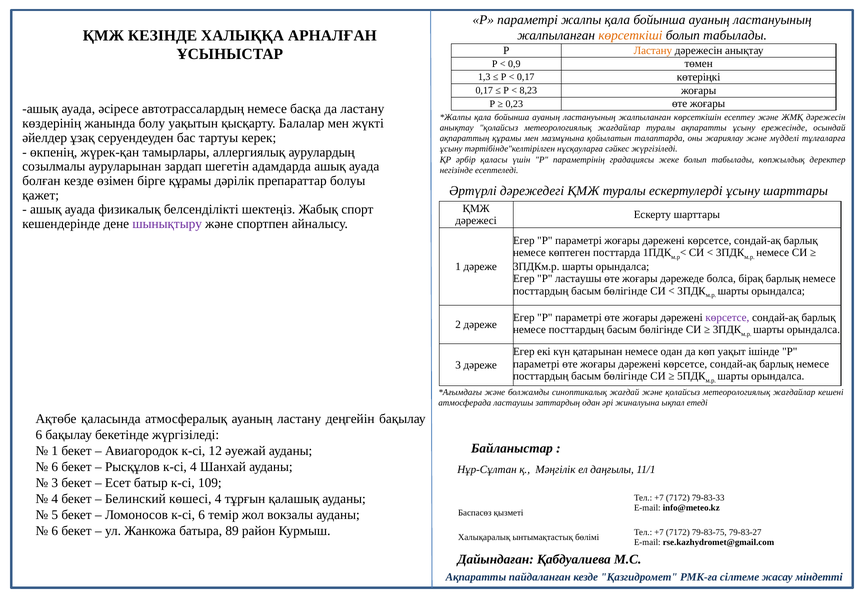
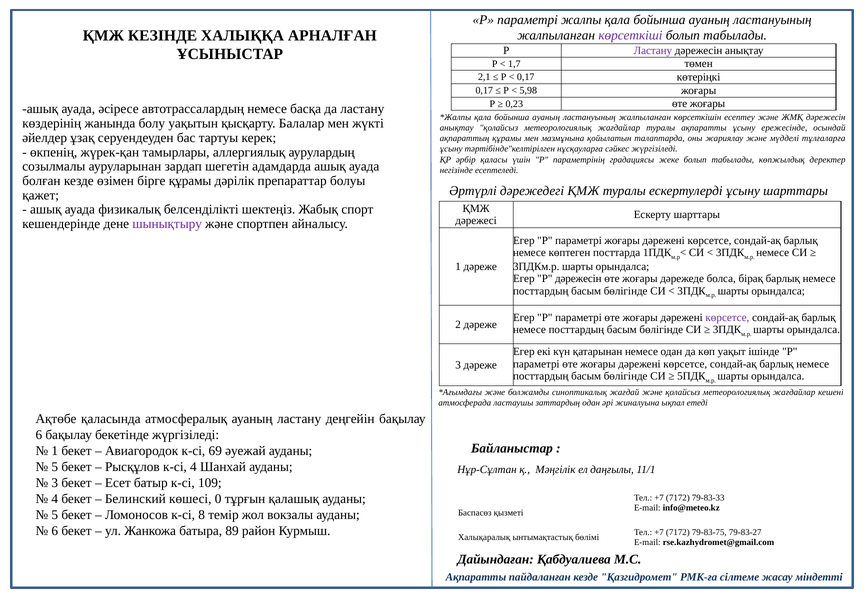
көрсеткіші colour: orange -> purple
Ластану at (653, 50) colour: orange -> purple
0,9: 0,9 -> 1,7
1,3: 1,3 -> 2,1
8,23: 8,23 -> 5,98
P ластаушы: ластаушы -> дәрежесін
12: 12 -> 69
6 at (55, 467): 6 -> 5
көшесі 4: 4 -> 0
к-сі 6: 6 -> 8
